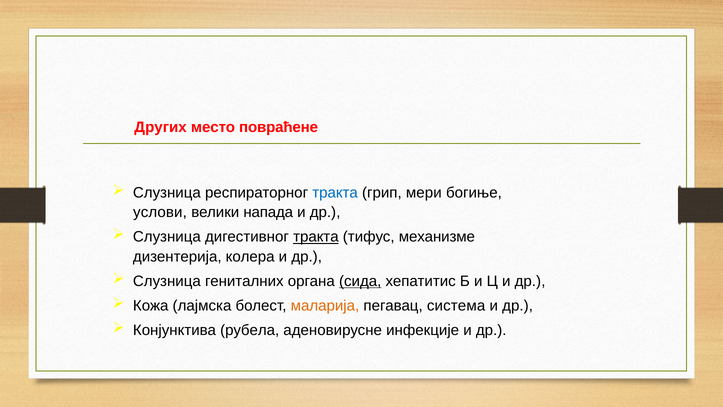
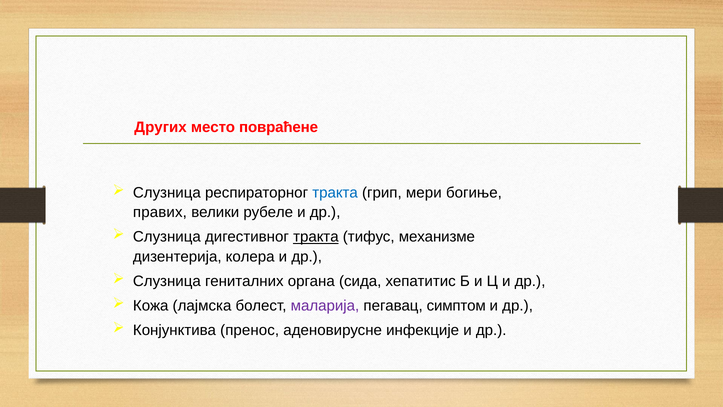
услови: услови -> правих
напада: напада -> рубеле
сида underline: present -> none
маларија colour: orange -> purple
система: система -> симптом
рубела: рубела -> пренос
